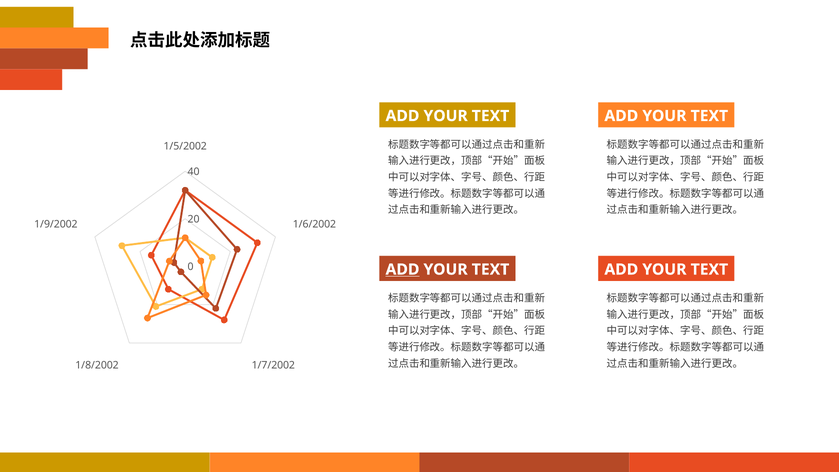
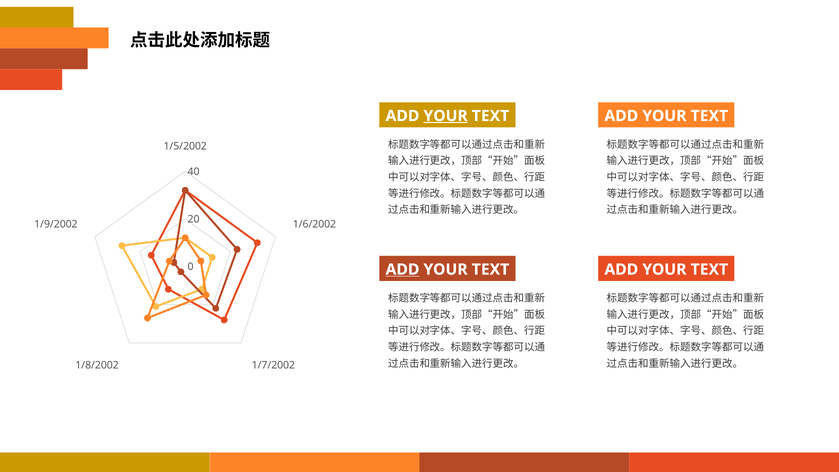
YOUR at (446, 116) underline: none -> present
